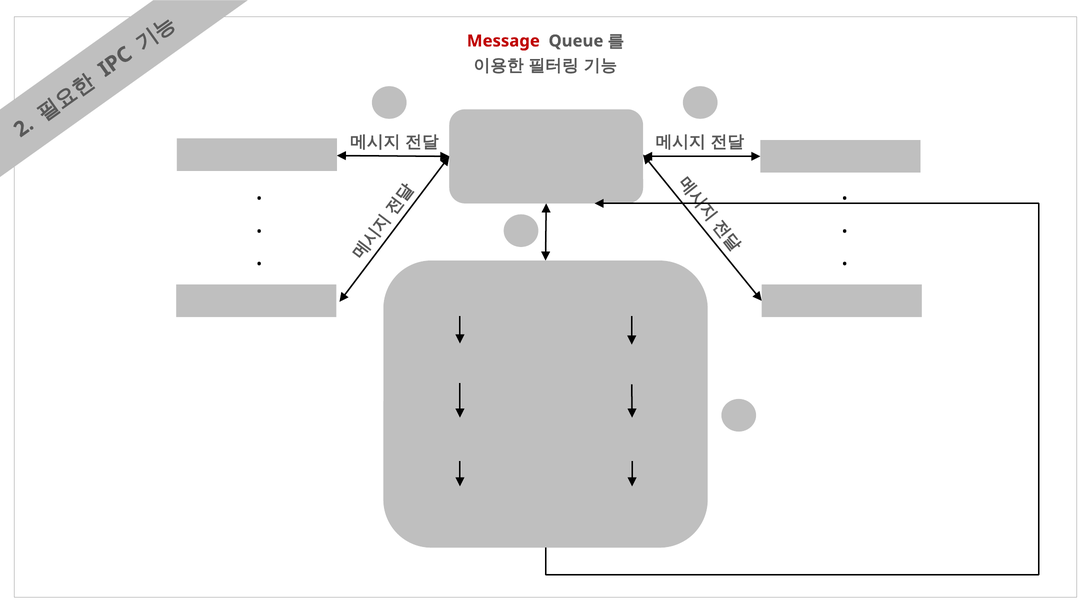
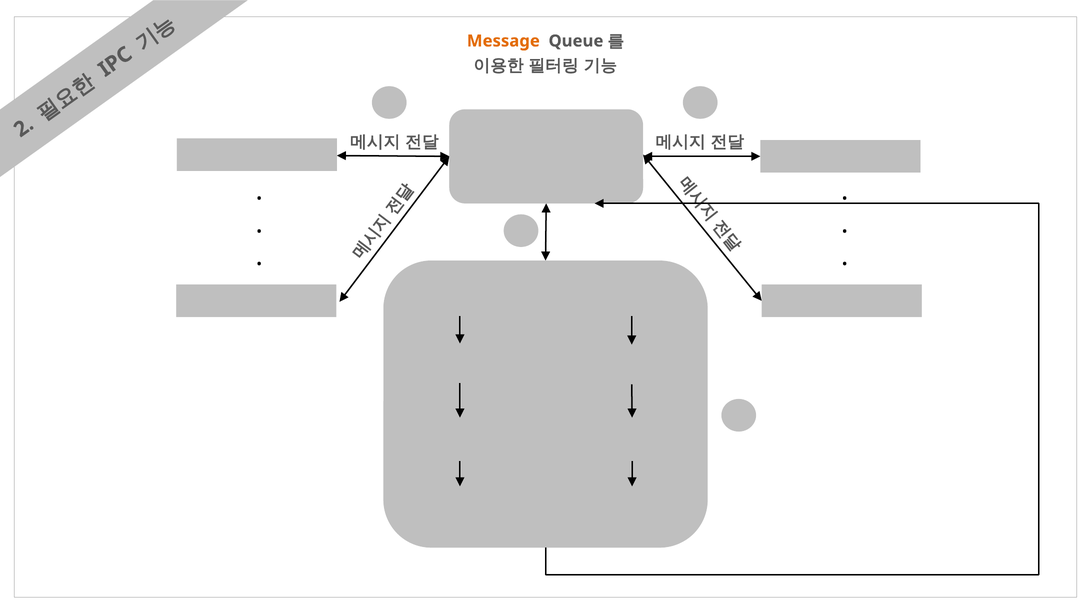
Message colour: red -> orange
